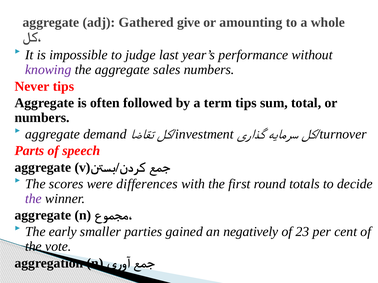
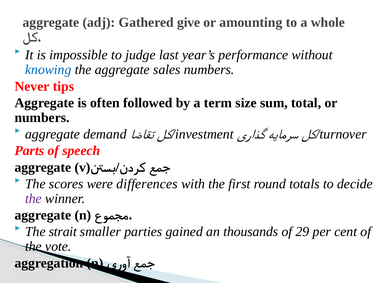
knowing colour: purple -> blue
term tips: tips -> size
early: early -> strait
negatively: negatively -> thousands
23: 23 -> 29
